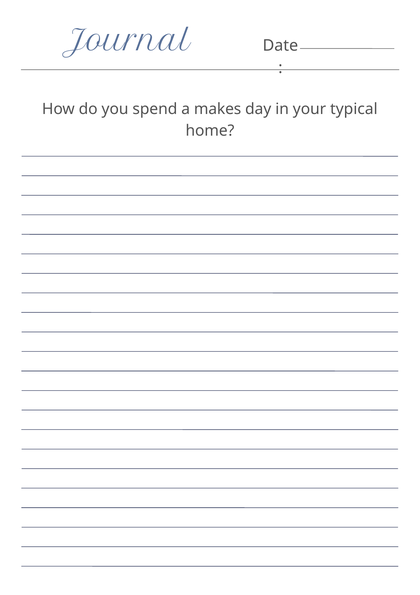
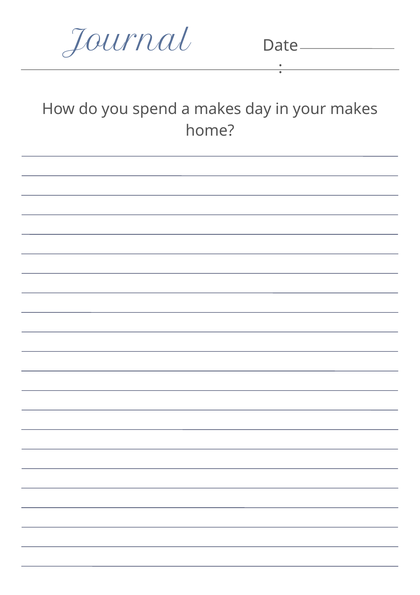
your typical: typical -> makes
